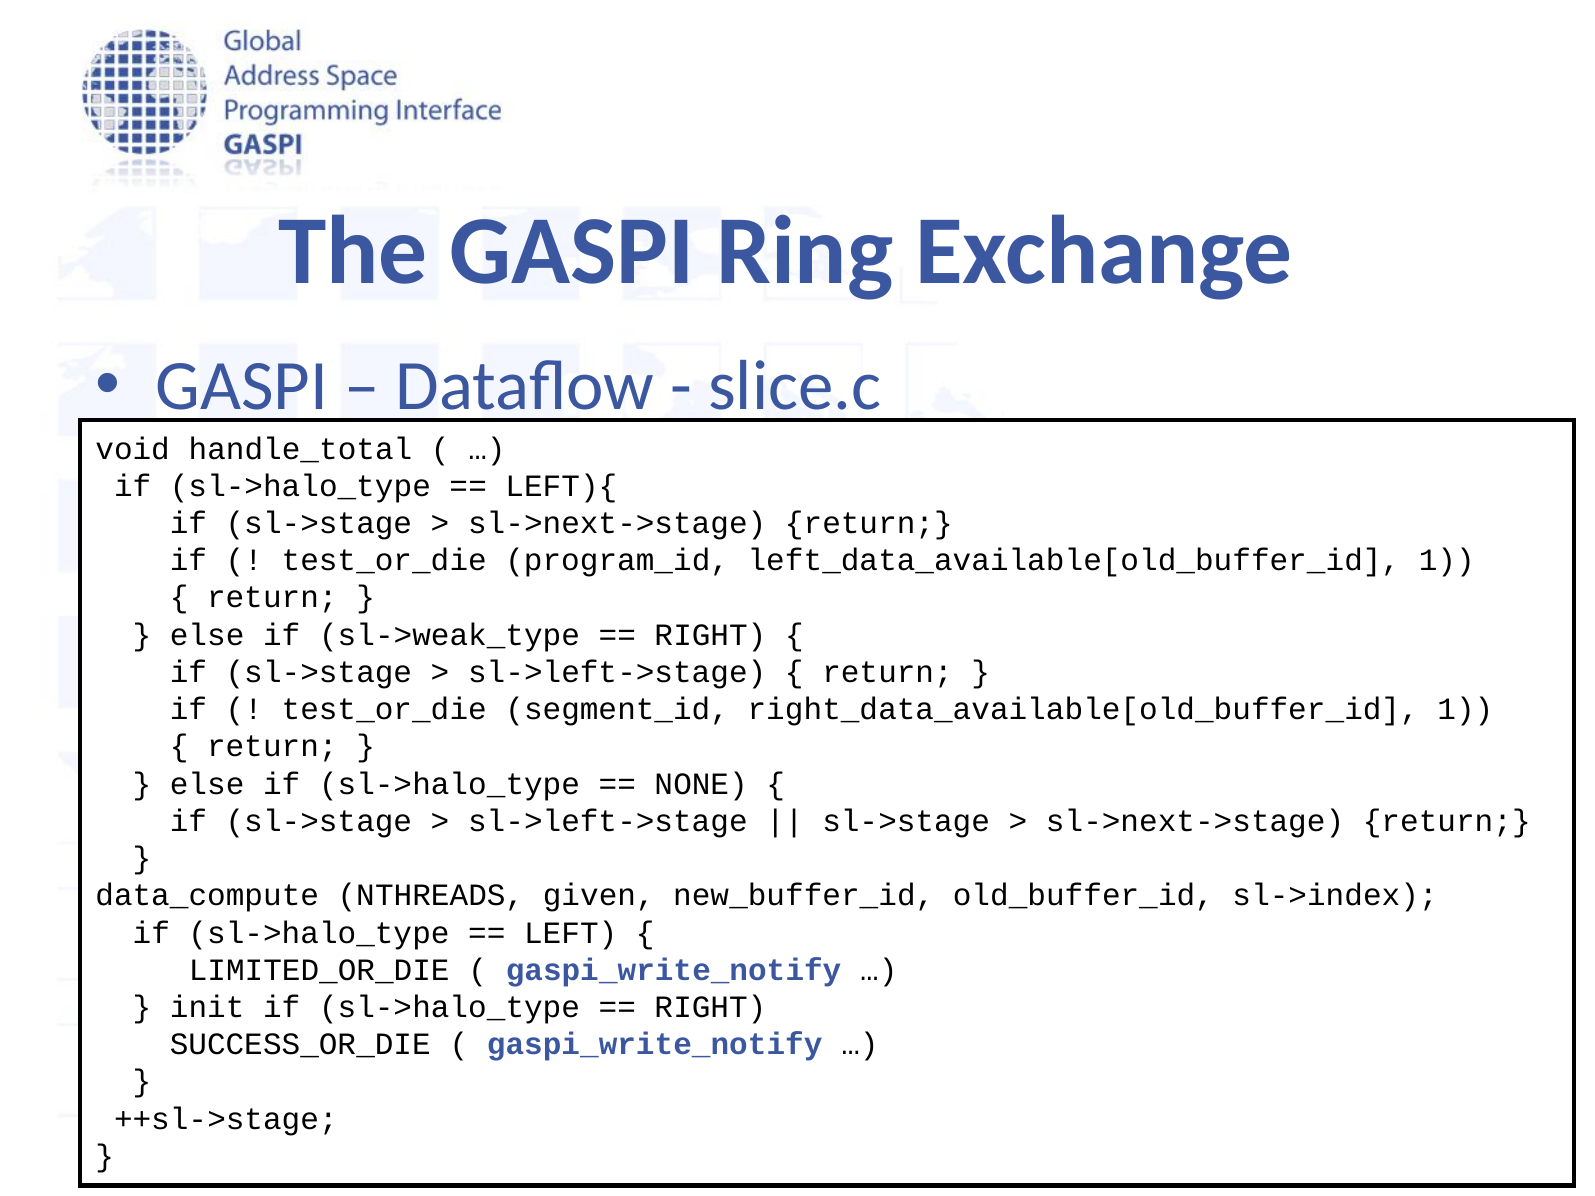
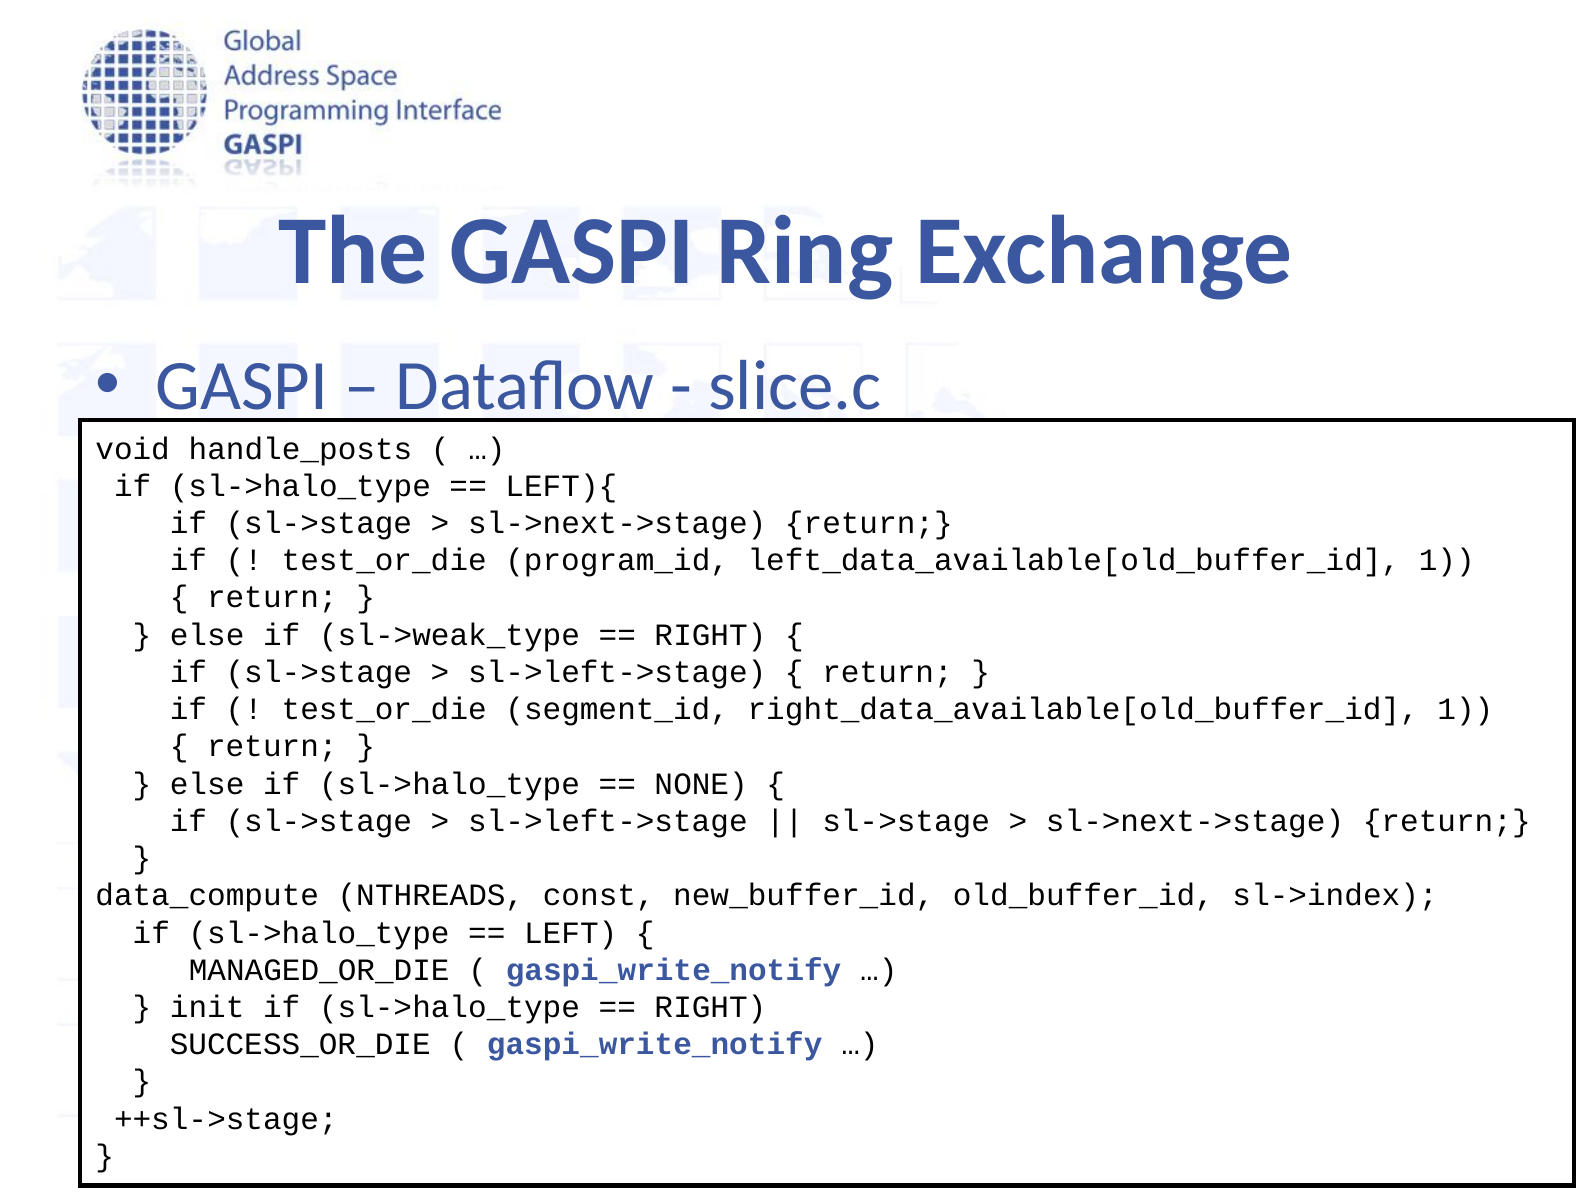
handle_total: handle_total -> handle_posts
given: given -> const
LIMITED_OR_DIE: LIMITED_OR_DIE -> MANAGED_OR_DIE
